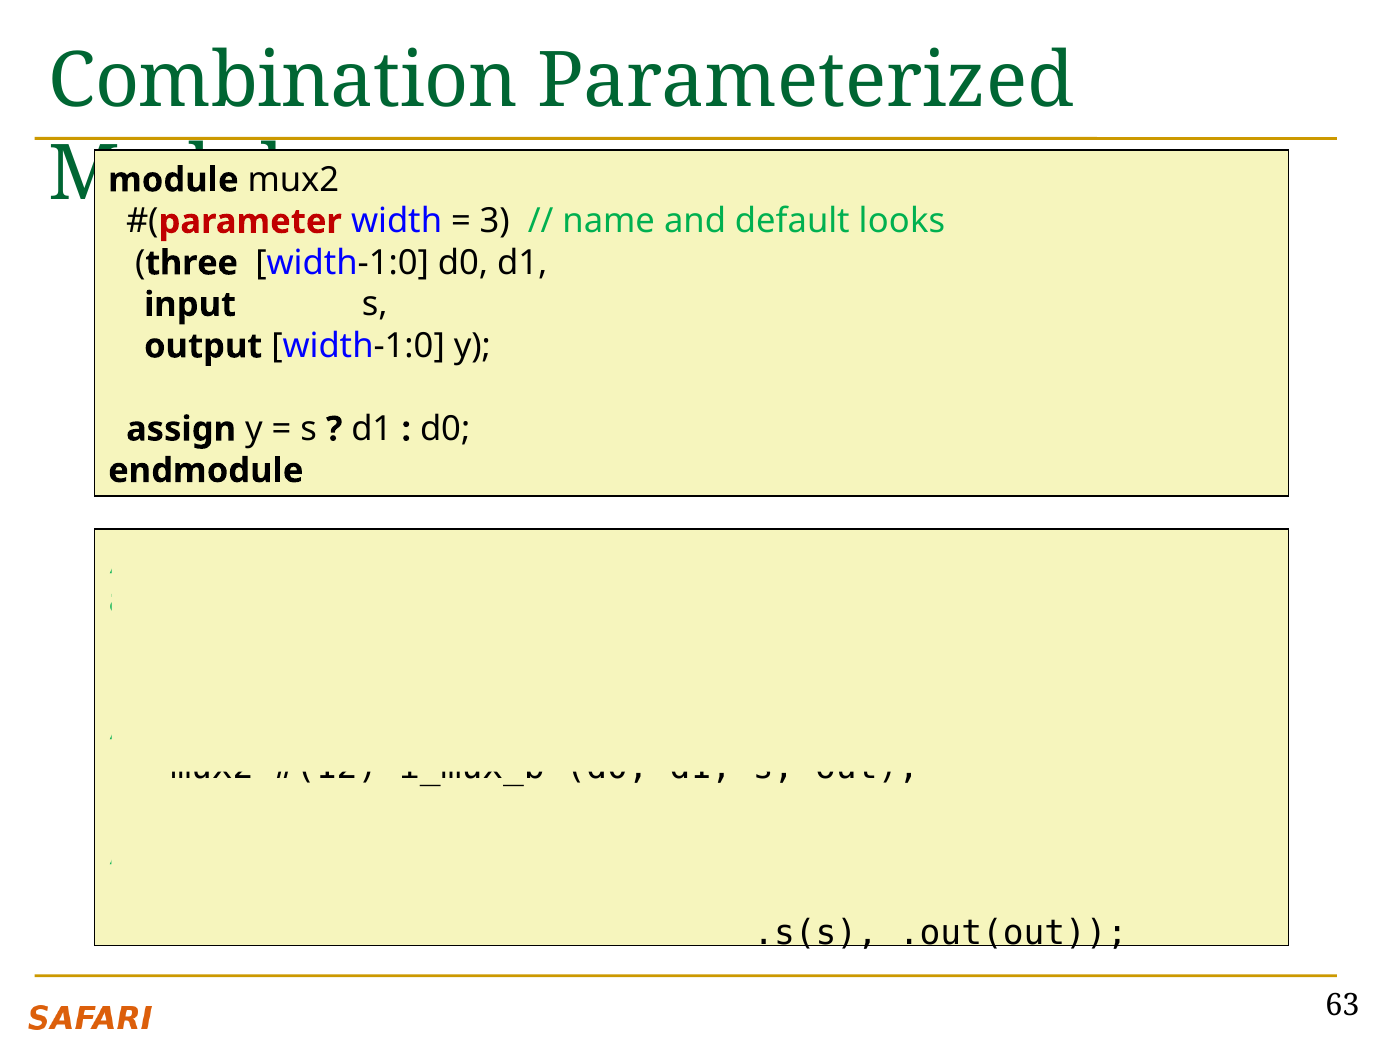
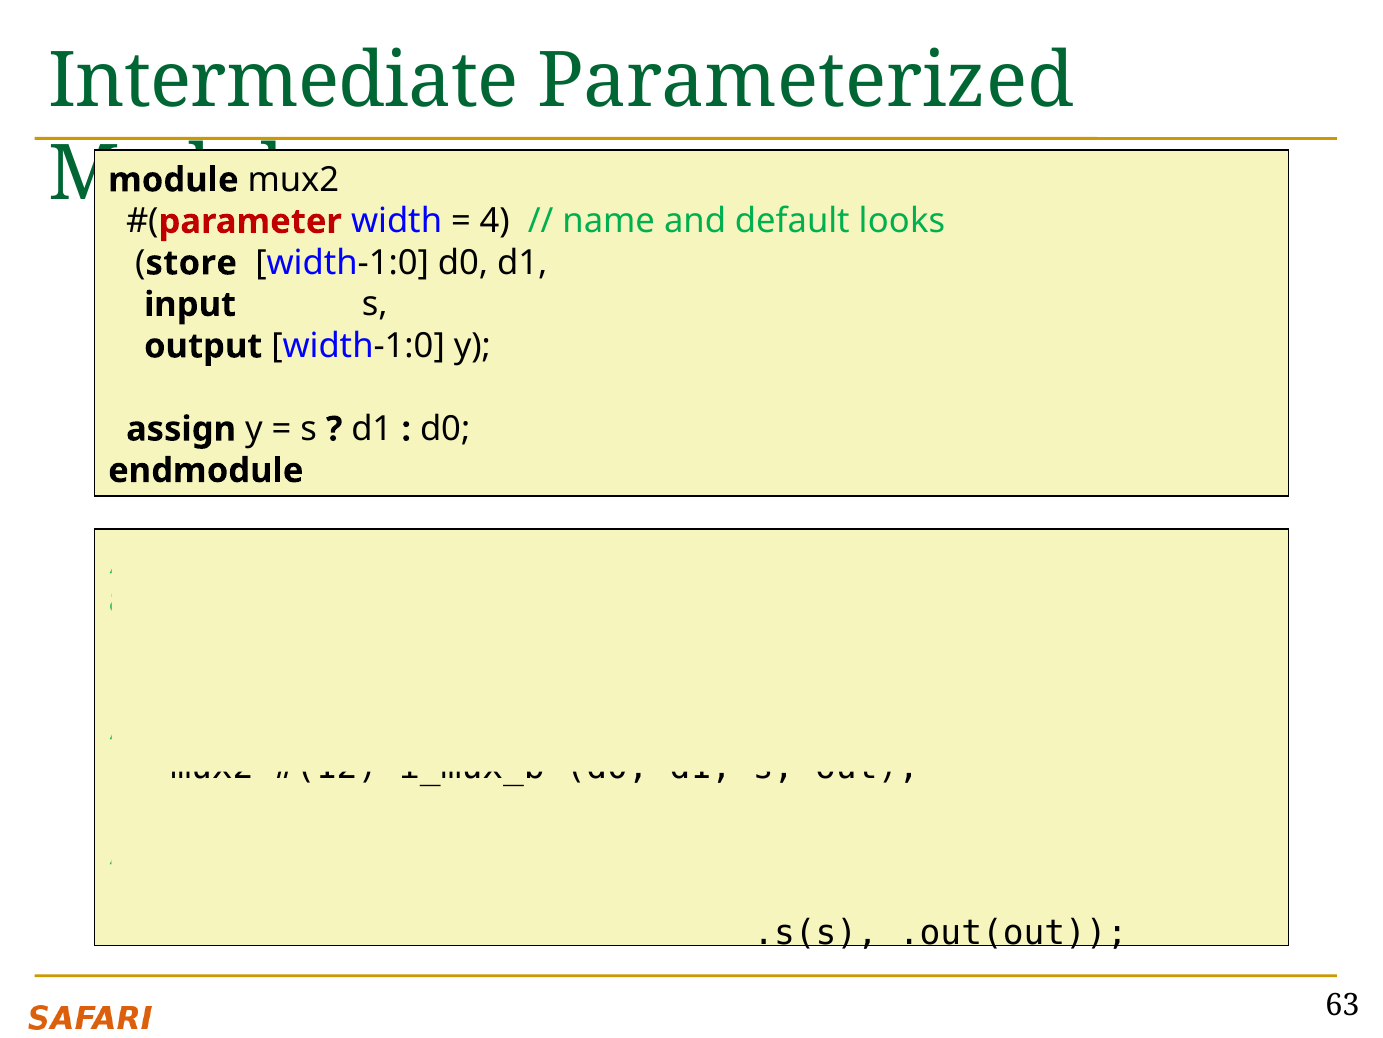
Combination: Combination -> Intermediate
3: 3 -> 4
three: three -> store
